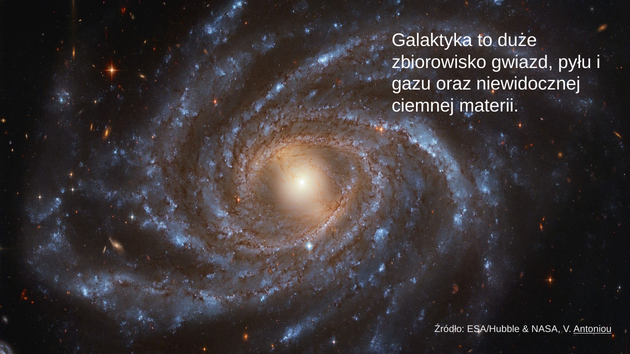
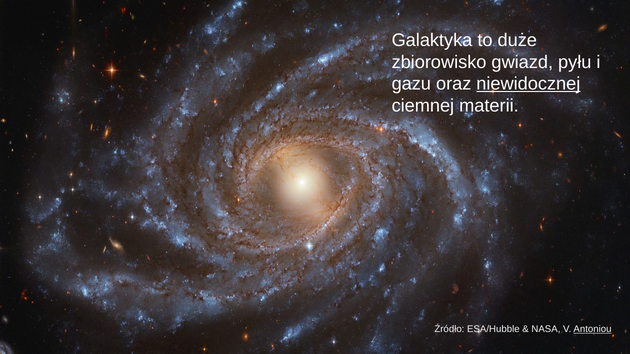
niewidocznej underline: none -> present
